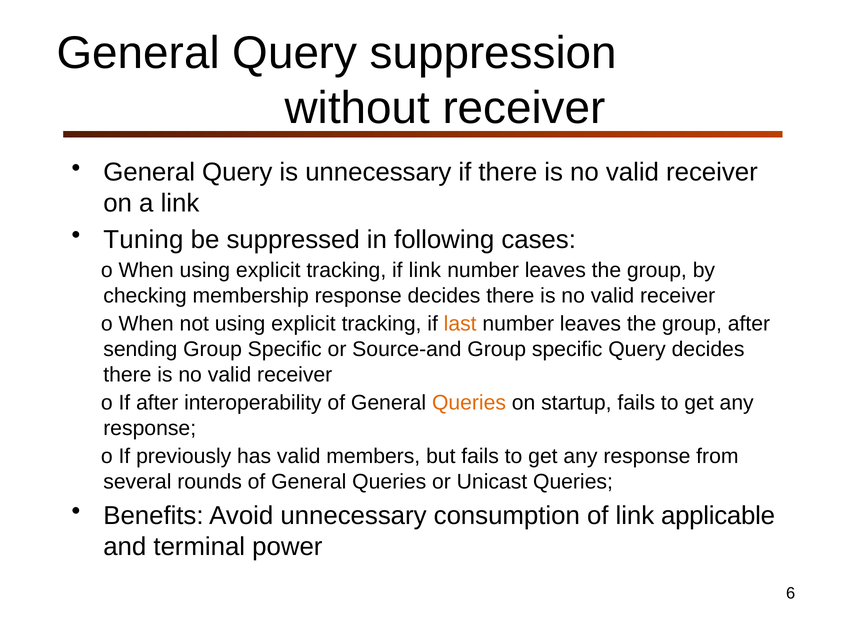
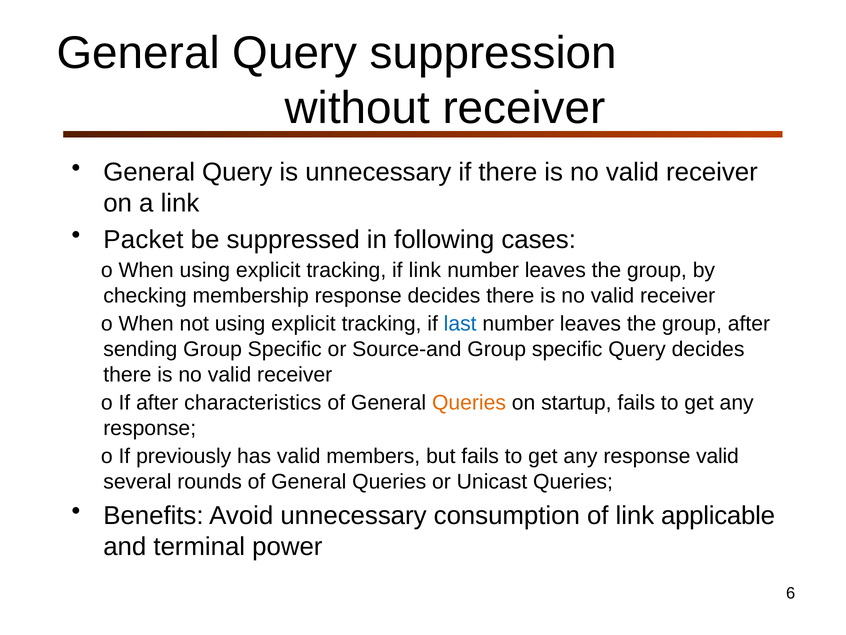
Tuning: Tuning -> Packet
last colour: orange -> blue
interoperability: interoperability -> characteristics
response from: from -> valid
